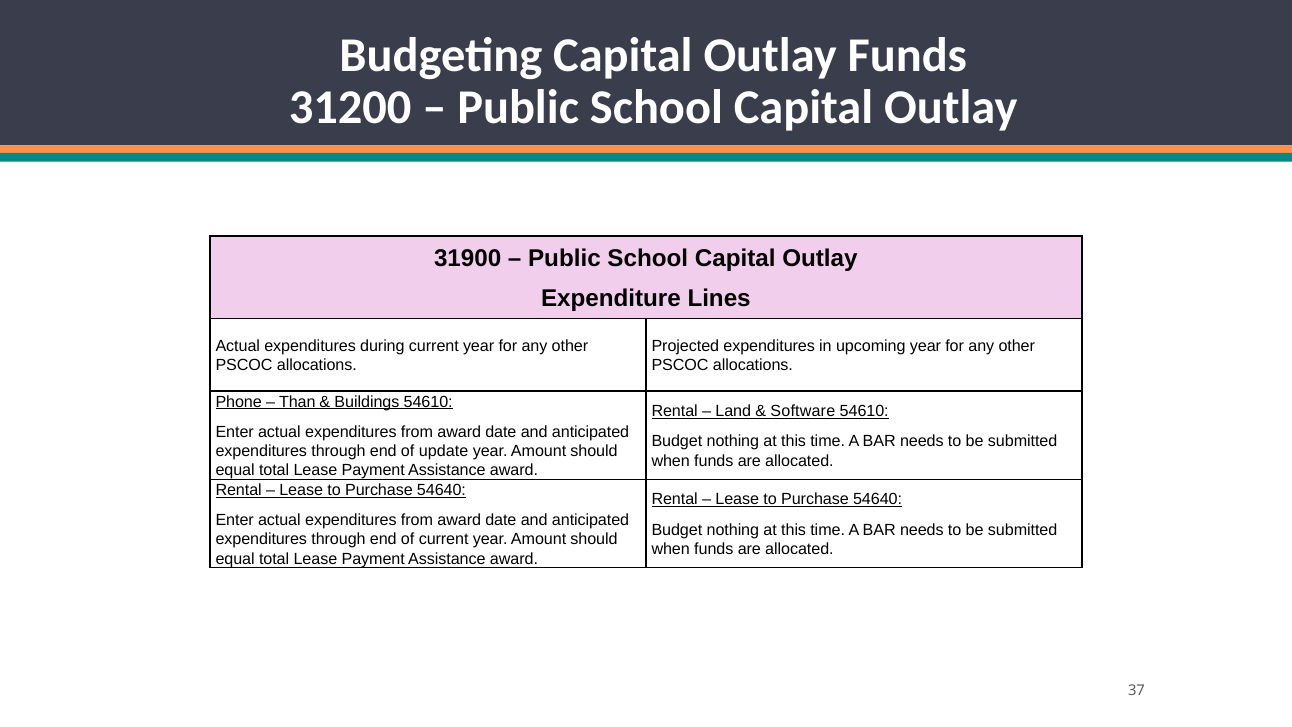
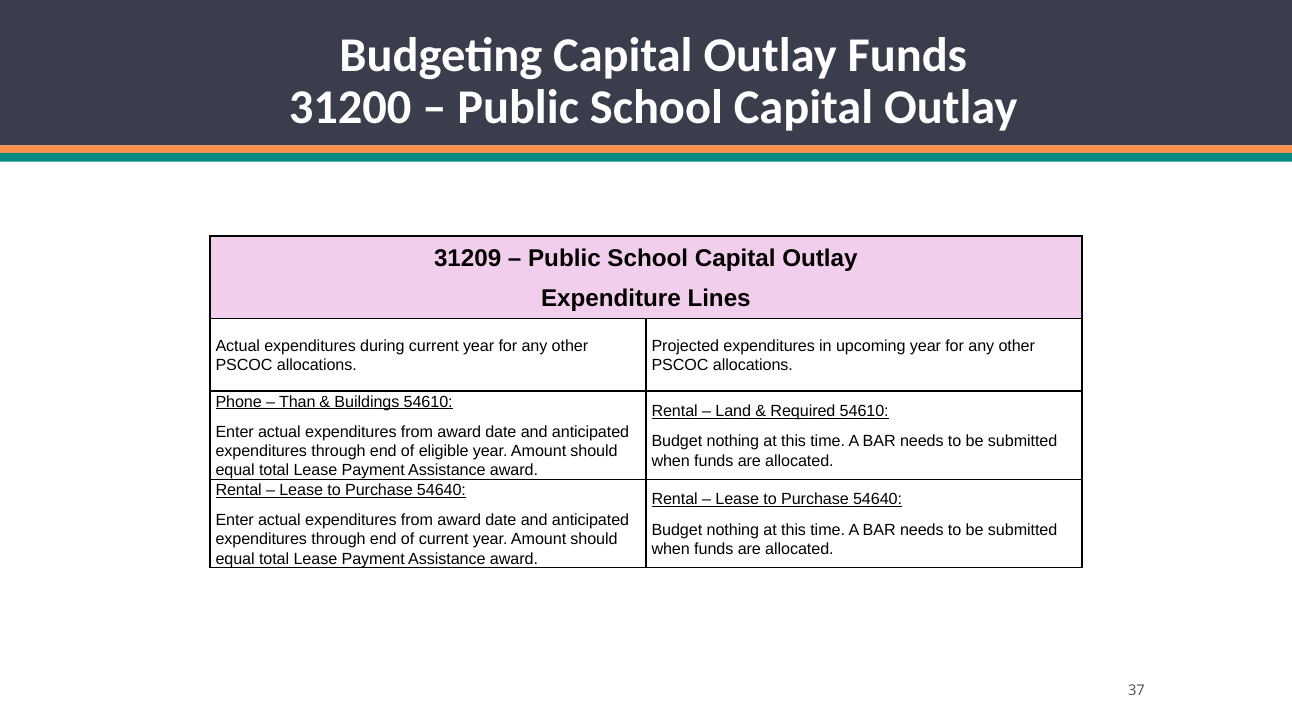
31900: 31900 -> 31209
Software: Software -> Required
update: update -> eligible
